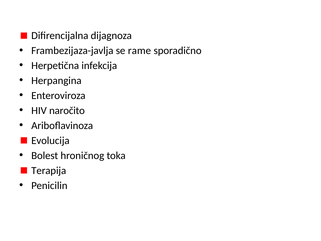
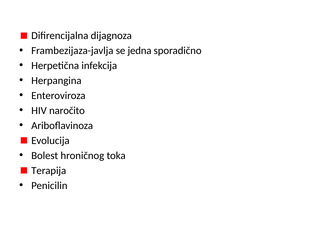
rame: rame -> jedna
